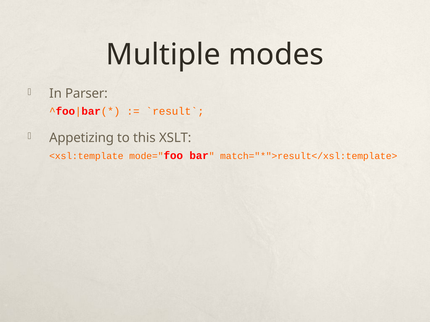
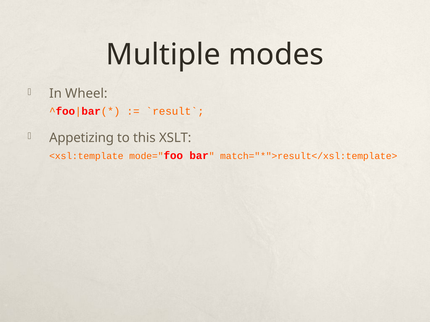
Parser: Parser -> Wheel
